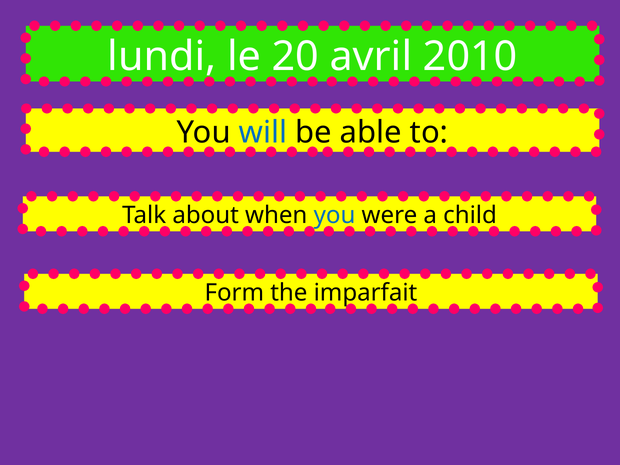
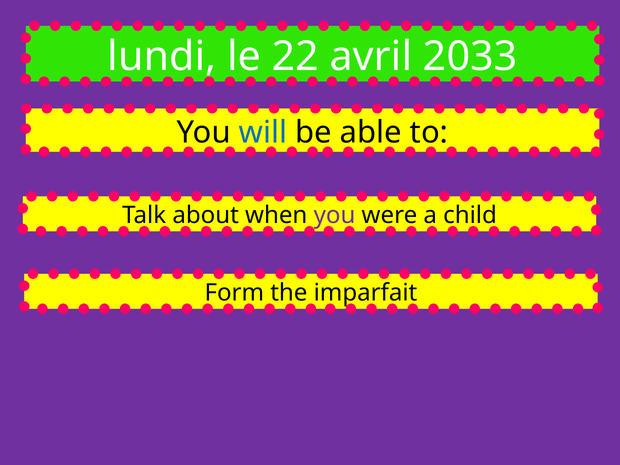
20: 20 -> 22
2010: 2010 -> 2033
you at (335, 216) colour: blue -> purple
